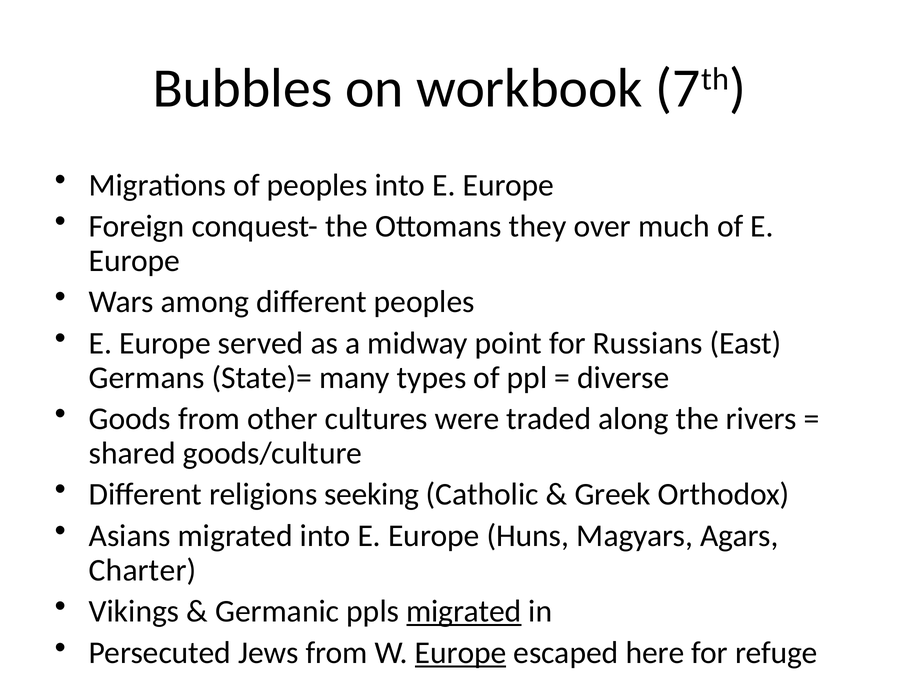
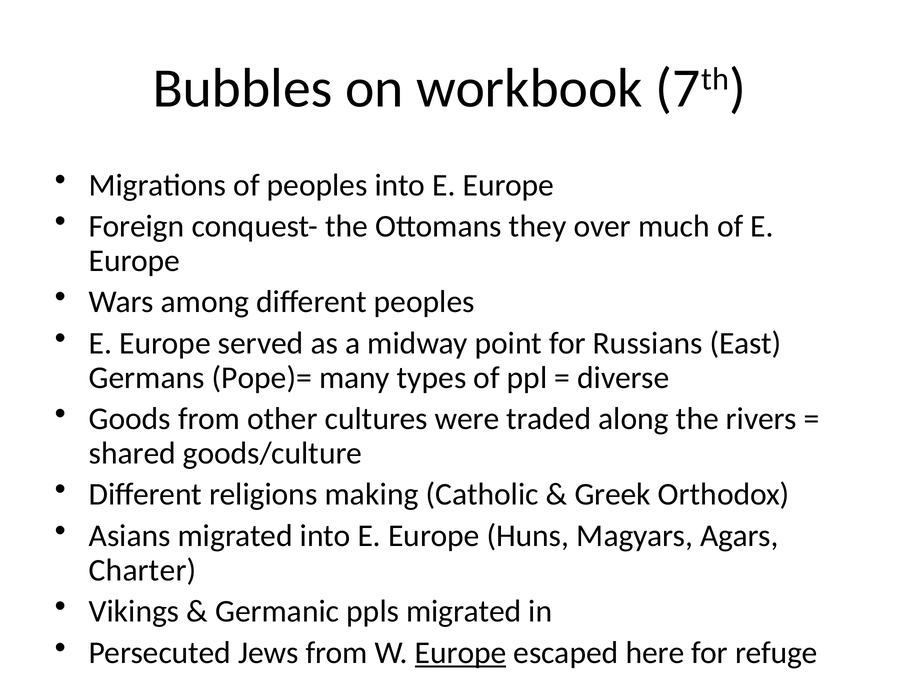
State)=: State)= -> Pope)=
seeking: seeking -> making
migrated at (464, 612) underline: present -> none
